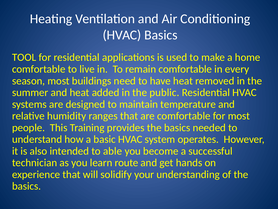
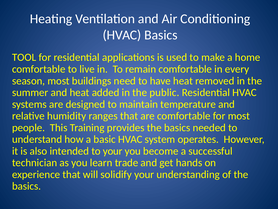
to able: able -> your
route: route -> trade
